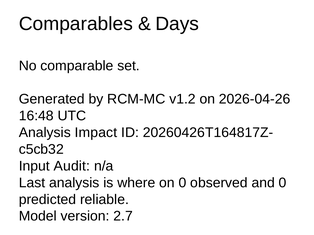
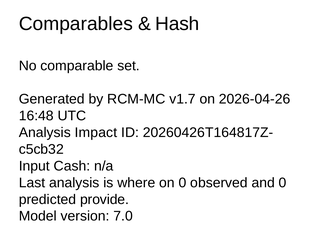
Days: Days -> Hash
v1.2: v1.2 -> v1.7
Audit: Audit -> Cash
reliable: reliable -> provide
2.7: 2.7 -> 7.0
